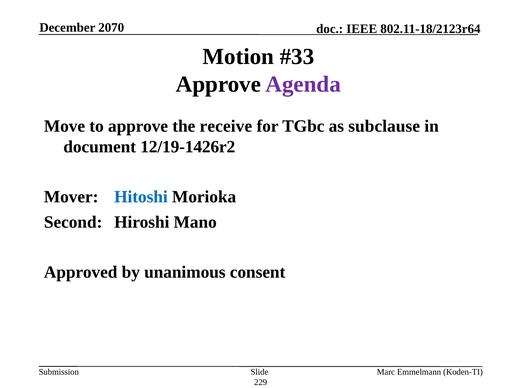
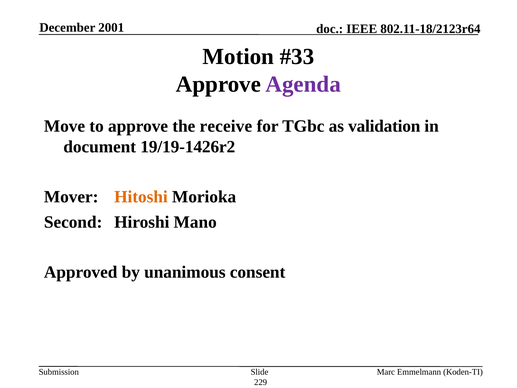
2070: 2070 -> 2001
subclause: subclause -> validation
12/19-1426r2: 12/19-1426r2 -> 19/19-1426r2
Hitoshi colour: blue -> orange
